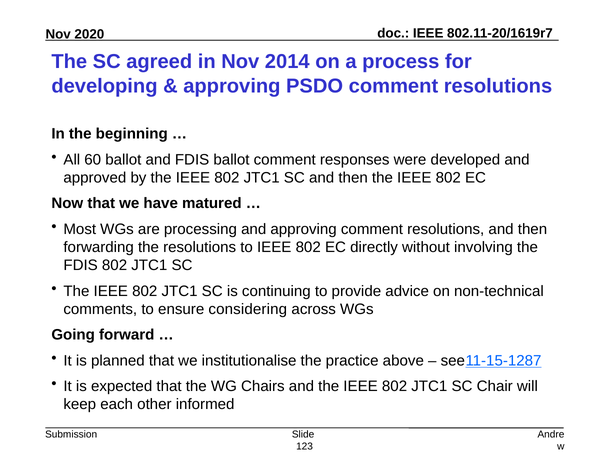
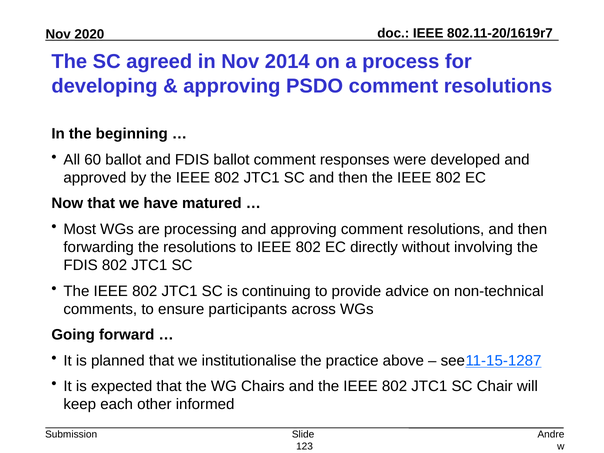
considering: considering -> participants
